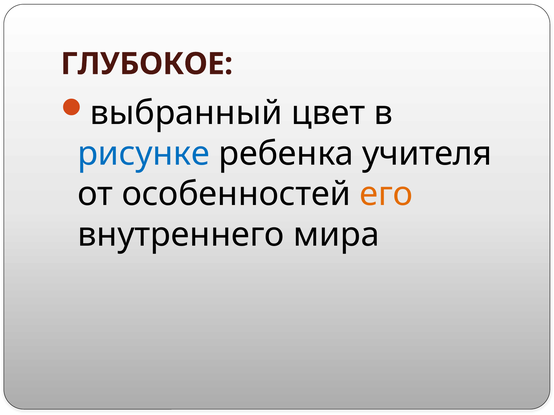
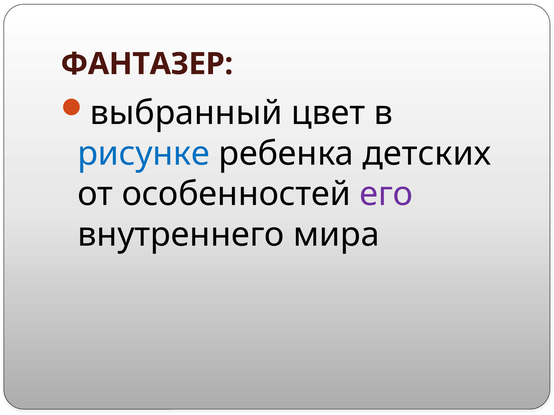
ГЛУБОКОЕ: ГЛУБОКОЕ -> ФАНТАЗЕР
учителя: учителя -> детских
его colour: orange -> purple
